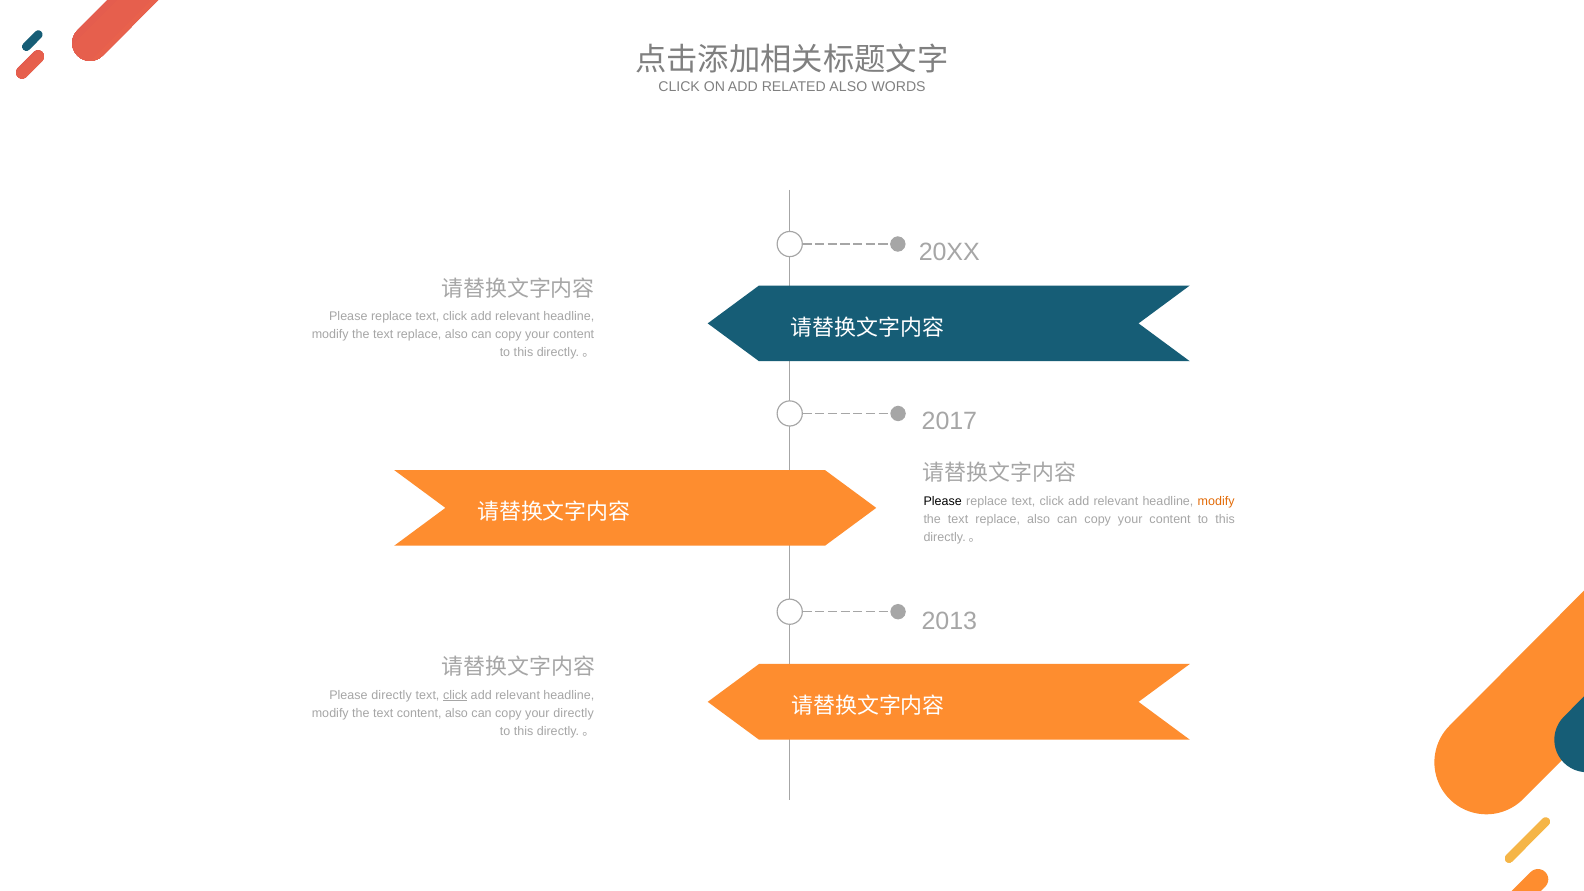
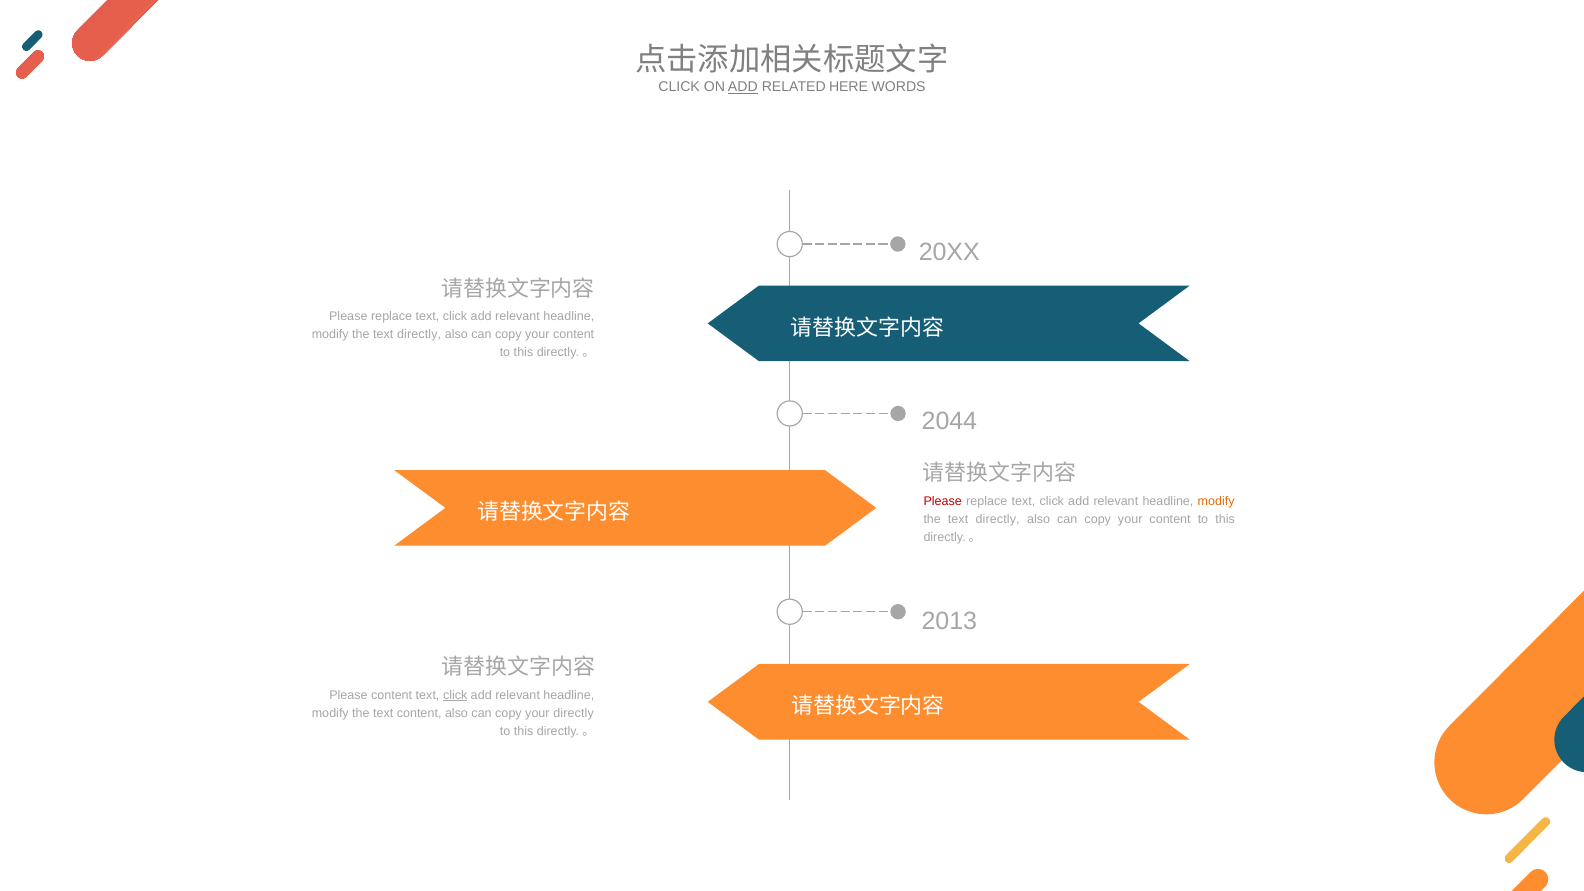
ADD at (743, 87) underline: none -> present
RELATED ALSO: ALSO -> HERE
replace at (419, 335): replace -> directly
2017: 2017 -> 2044
Please at (943, 501) colour: black -> red
replace at (998, 519): replace -> directly
Please directly: directly -> content
